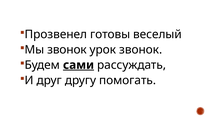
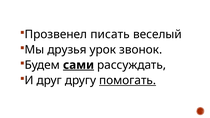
готовы: готовы -> писать
Мы звонок: звонок -> друзья
помогать underline: none -> present
